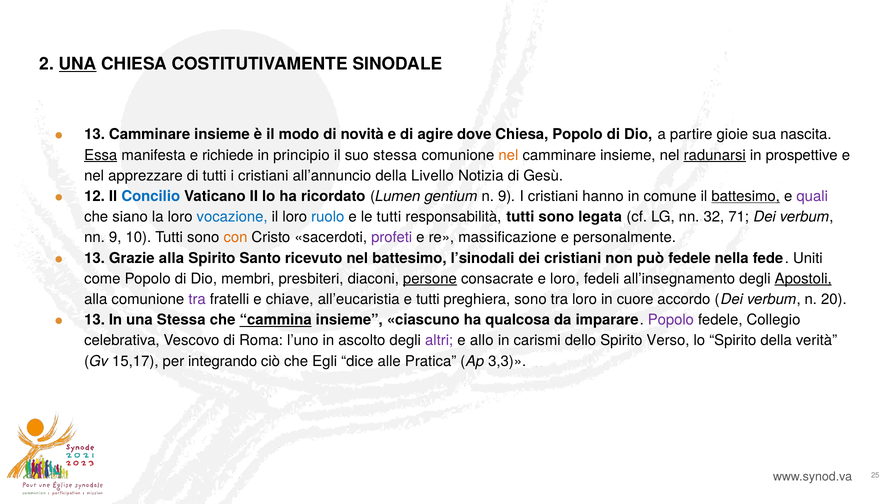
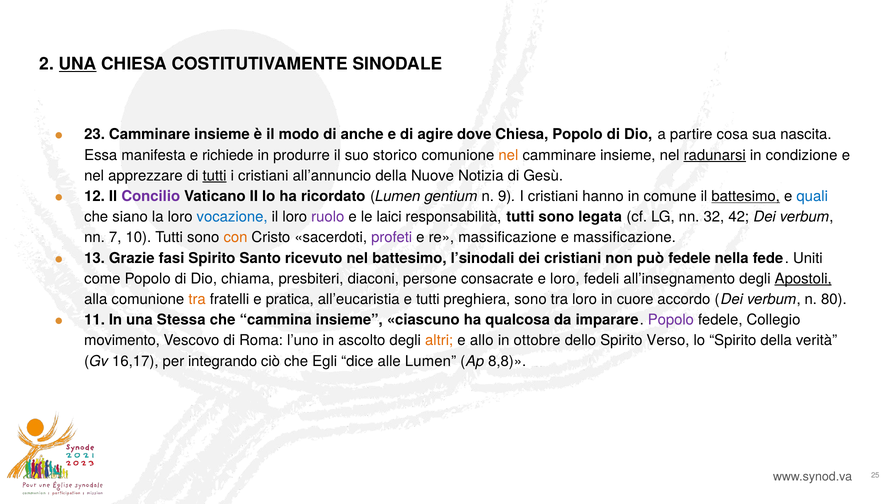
13 at (95, 134): 13 -> 23
novità: novità -> anche
gioie: gioie -> cosa
Essa underline: present -> none
principio: principio -> produrre
suo stessa: stessa -> storico
prospettive: prospettive -> condizione
tutti at (215, 176) underline: none -> present
Livello: Livello -> Nuove
Concilio colour: blue -> purple
quali colour: purple -> blue
ruolo colour: blue -> purple
le tutti: tutti -> laici
71: 71 -> 42
nn 9: 9 -> 7
e personalmente: personalmente -> massificazione
Grazie alla: alla -> fasi
membri: membri -> chiama
persone underline: present -> none
tra at (197, 299) colour: purple -> orange
chiave: chiave -> pratica
20: 20 -> 80
13 at (95, 320): 13 -> 11
cammina underline: present -> none
celebrativa: celebrativa -> movimento
altri colour: purple -> orange
carismi: carismi -> ottobre
15,17: 15,17 -> 16,17
alle Pratica: Pratica -> Lumen
3,3: 3,3 -> 8,8
